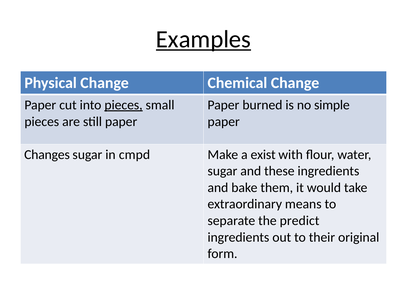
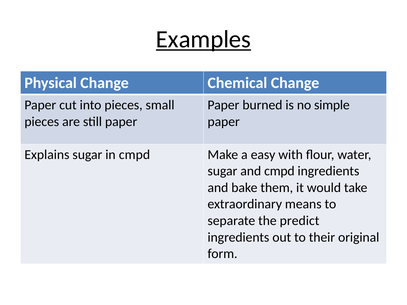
pieces at (124, 105) underline: present -> none
Changes: Changes -> Explains
exist: exist -> easy
and these: these -> cmpd
